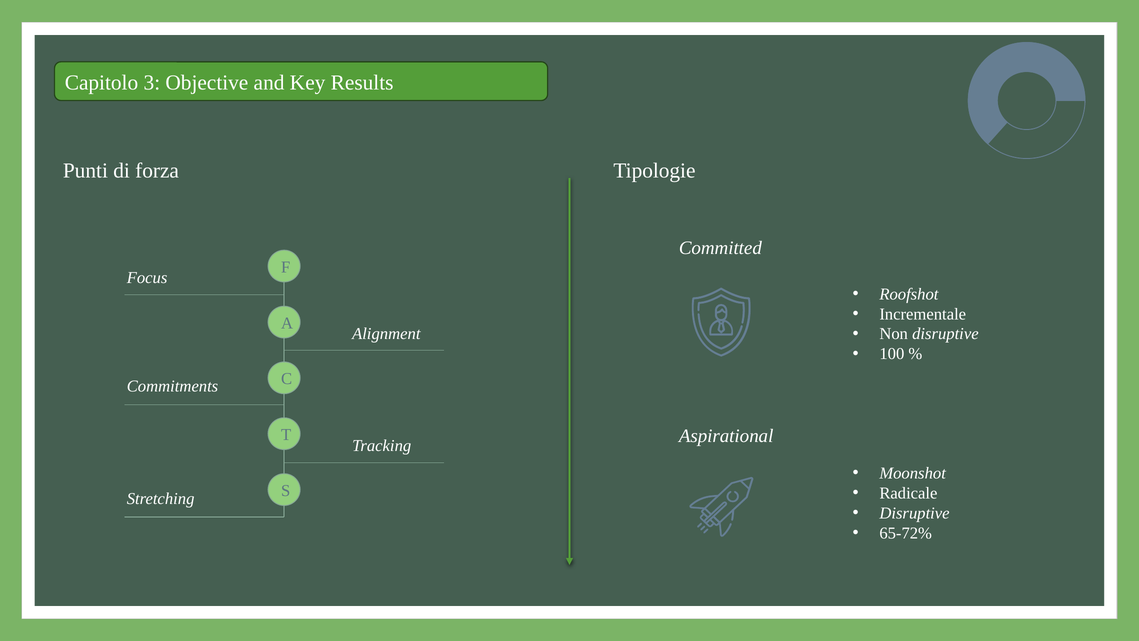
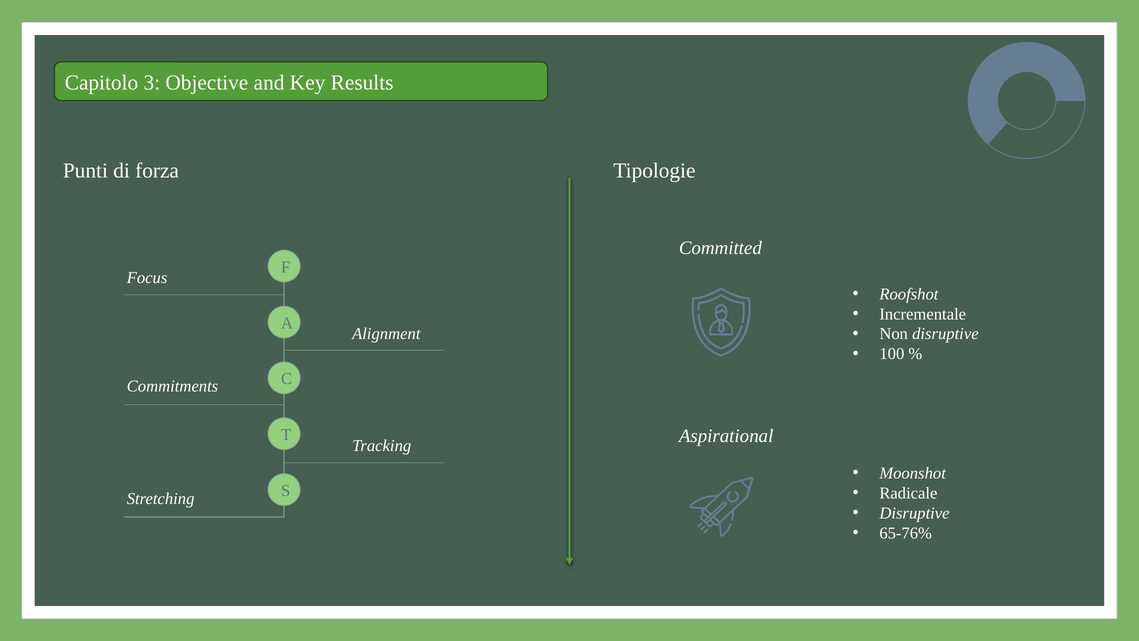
65-72%: 65-72% -> 65-76%
